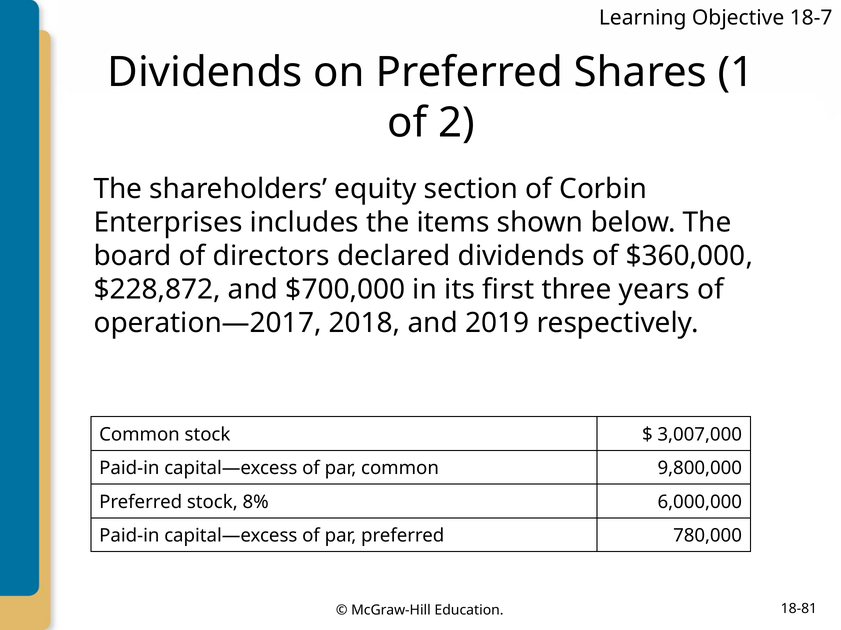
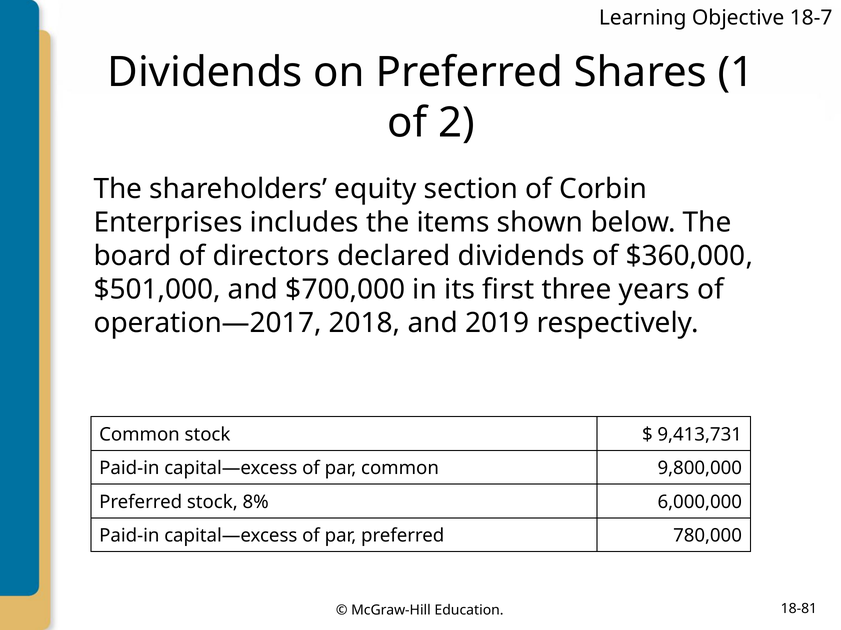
$228,872: $228,872 -> $501,000
3,007,000: 3,007,000 -> 9,413,731
